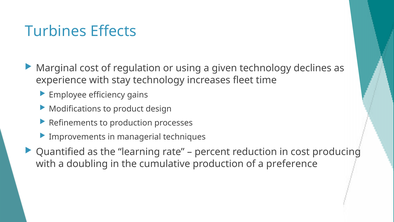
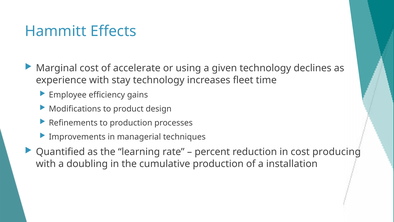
Turbines: Turbines -> Hammitt
regulation: regulation -> accelerate
preference: preference -> installation
